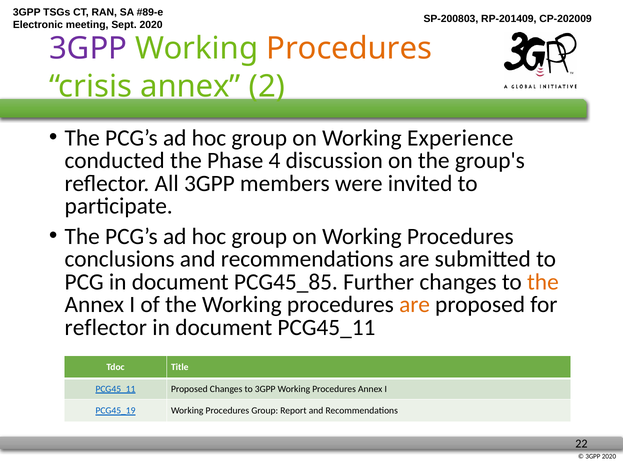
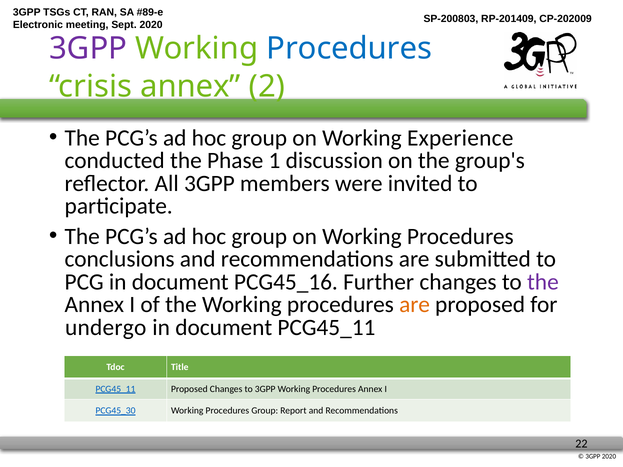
Procedures at (349, 48) colour: orange -> blue
4: 4 -> 1
PCG45_85: PCG45_85 -> PCG45_16
the at (543, 282) colour: orange -> purple
reflector at (106, 328): reflector -> undergo
PCG45_19: PCG45_19 -> PCG45_30
